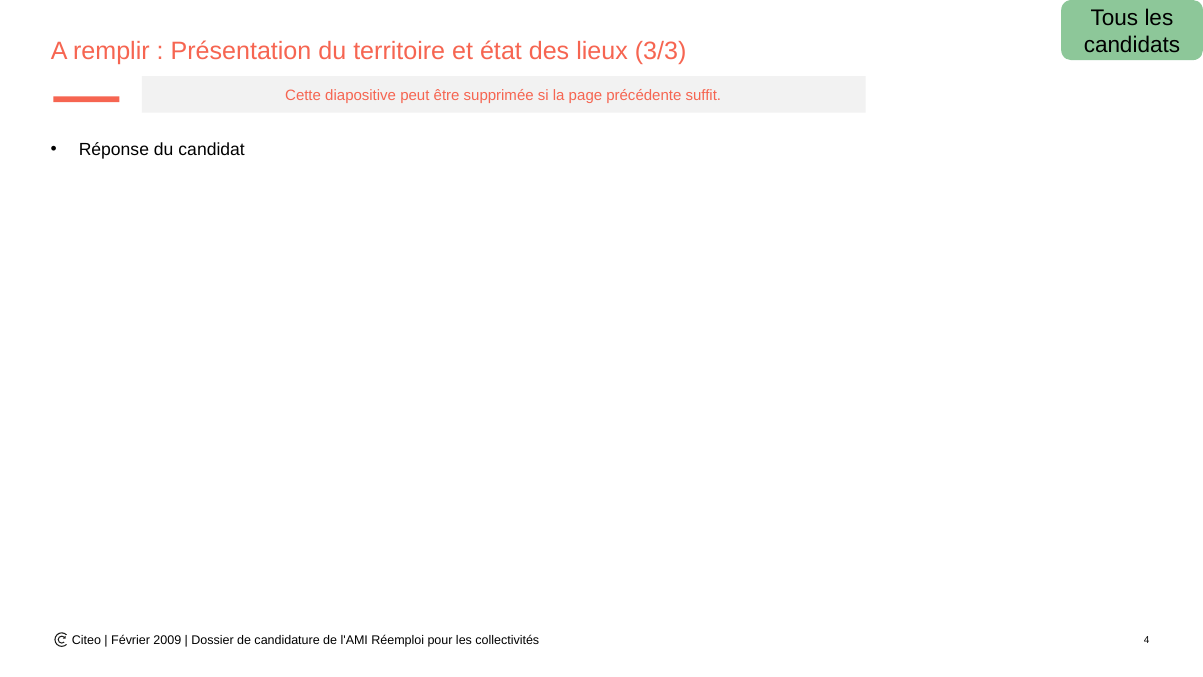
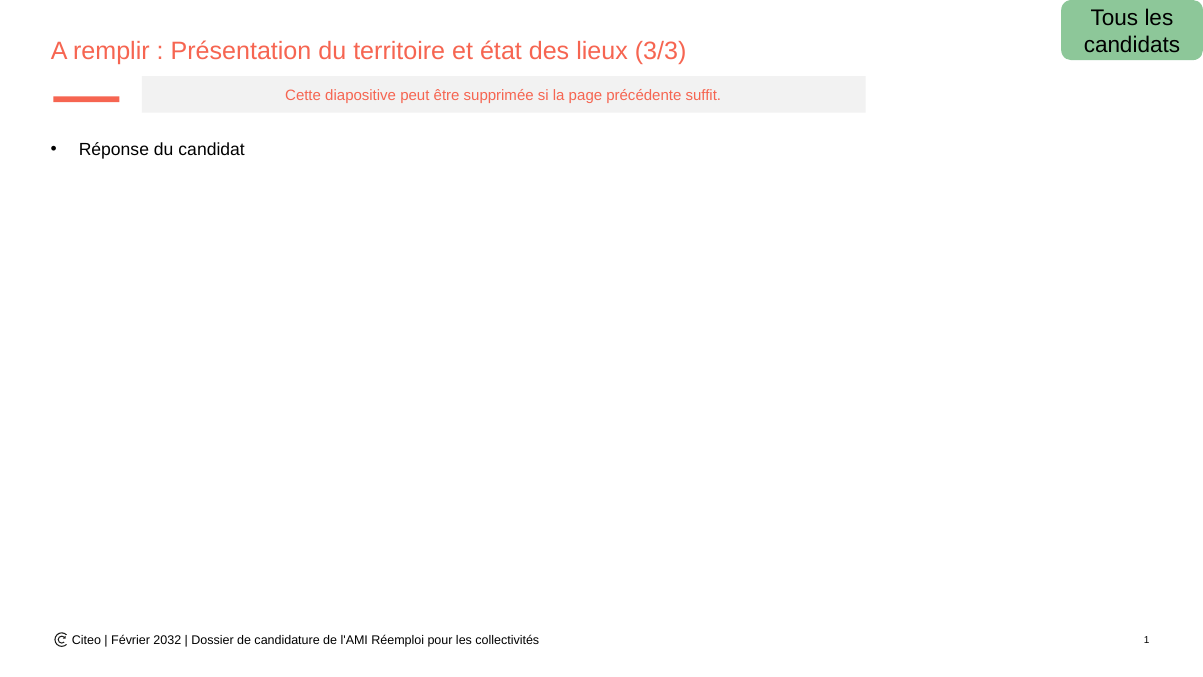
2009: 2009 -> 2032
4: 4 -> 1
